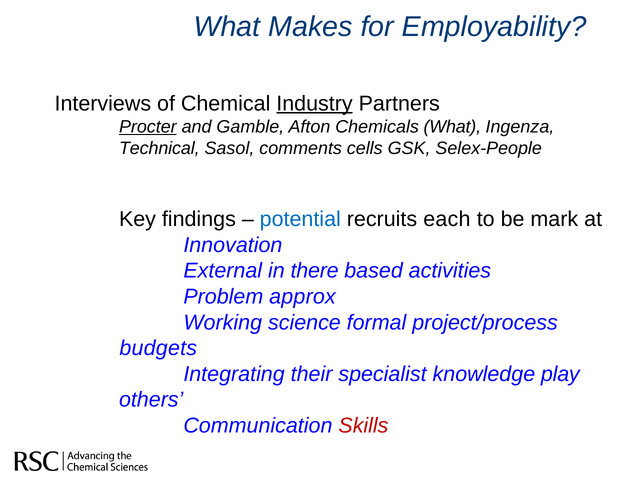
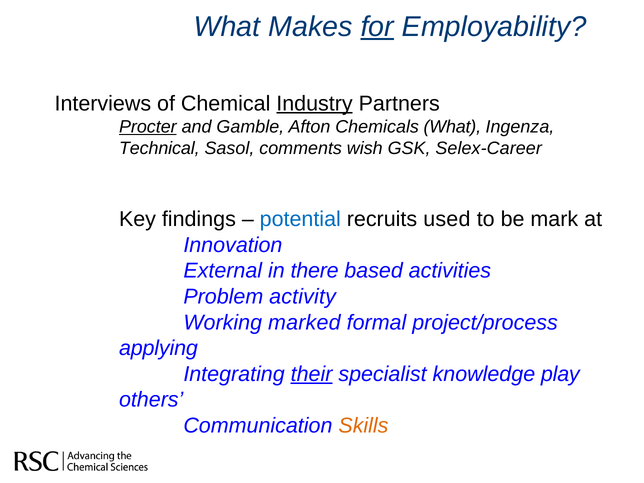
for underline: none -> present
cells: cells -> wish
Selex-People: Selex-People -> Selex-Career
each: each -> used
approx: approx -> activity
science: science -> marked
budgets: budgets -> applying
their underline: none -> present
Skills colour: red -> orange
